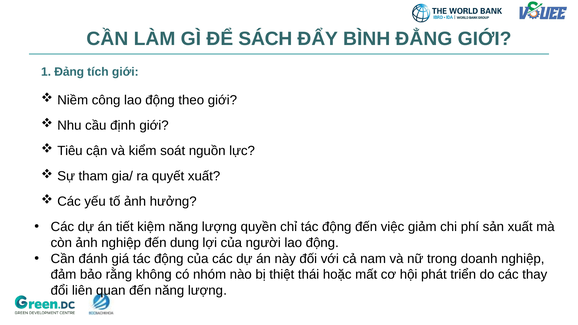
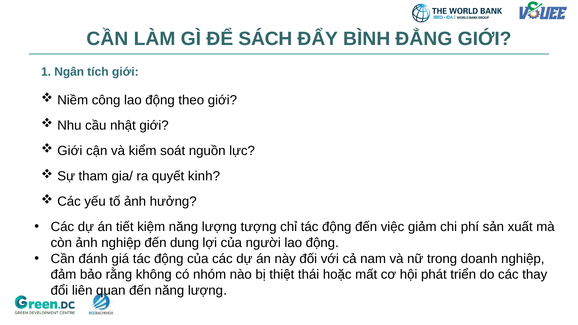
Đảng: Đảng -> Ngân
định: định -> nhật
Tiêu at (70, 151): Tiêu -> Giới
quyết xuất: xuất -> kinh
quyền: quyền -> tượng
